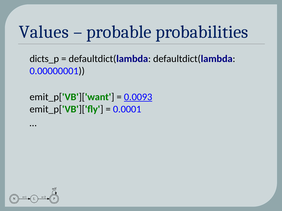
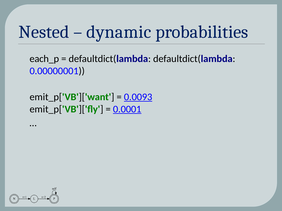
Values: Values -> Nested
probable: probable -> dynamic
dicts_p: dicts_p -> each_p
0.0001 underline: none -> present
